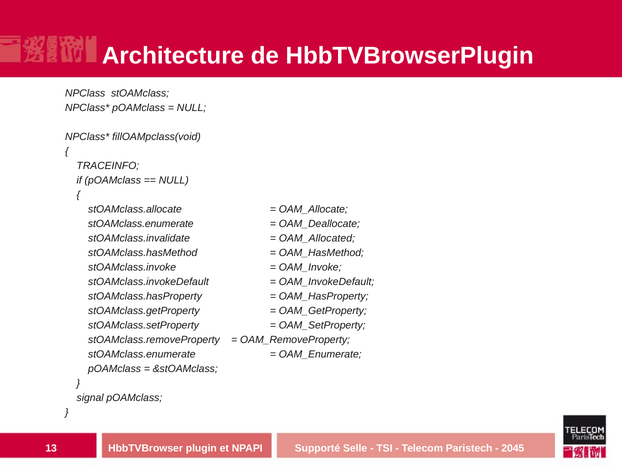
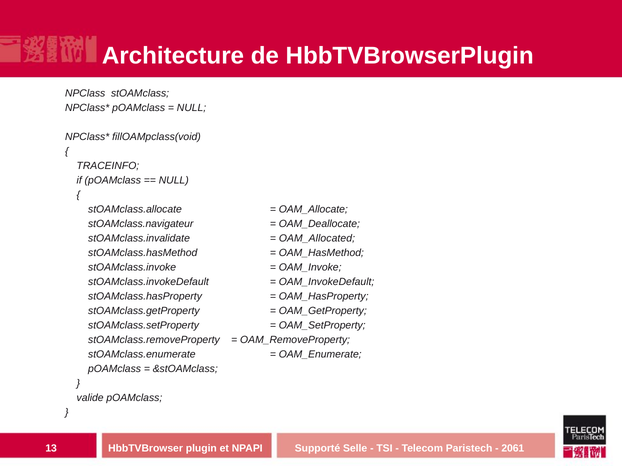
stOAMclass.enumerate at (141, 224): stOAMclass.enumerate -> stOAMclass.navigateur
signal: signal -> valide
2045: 2045 -> 2061
